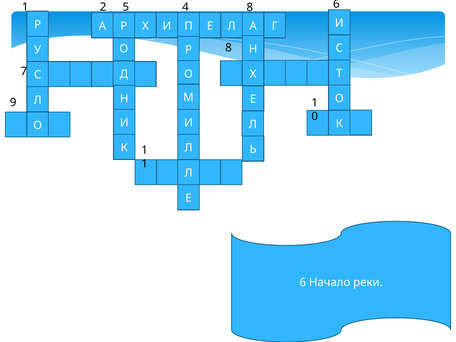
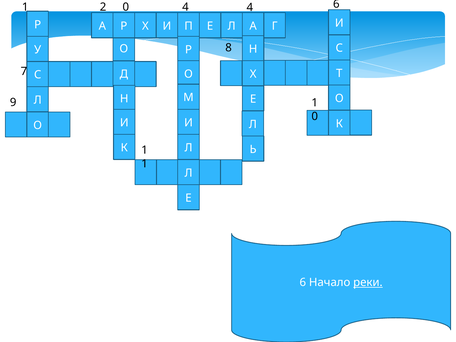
2 5: 5 -> 0
4 8: 8 -> 4
реки underline: none -> present
